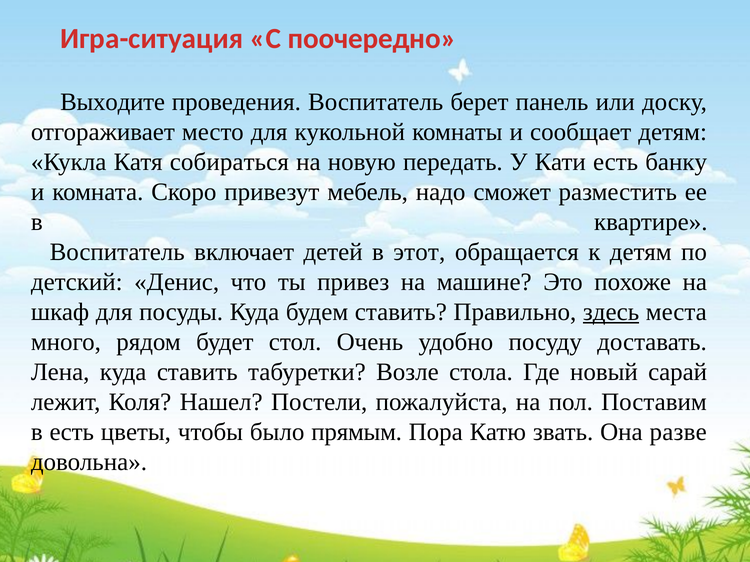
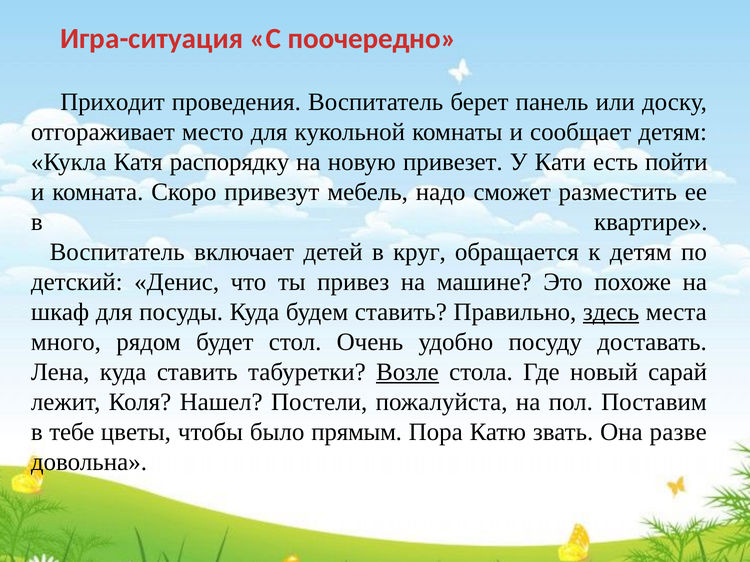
Выходите: Выходите -> Приходит
собираться: собираться -> распорядку
передать: передать -> привезет
банку: банку -> пойти
этот: этот -> круг
Возле underline: none -> present
в есть: есть -> тебе
